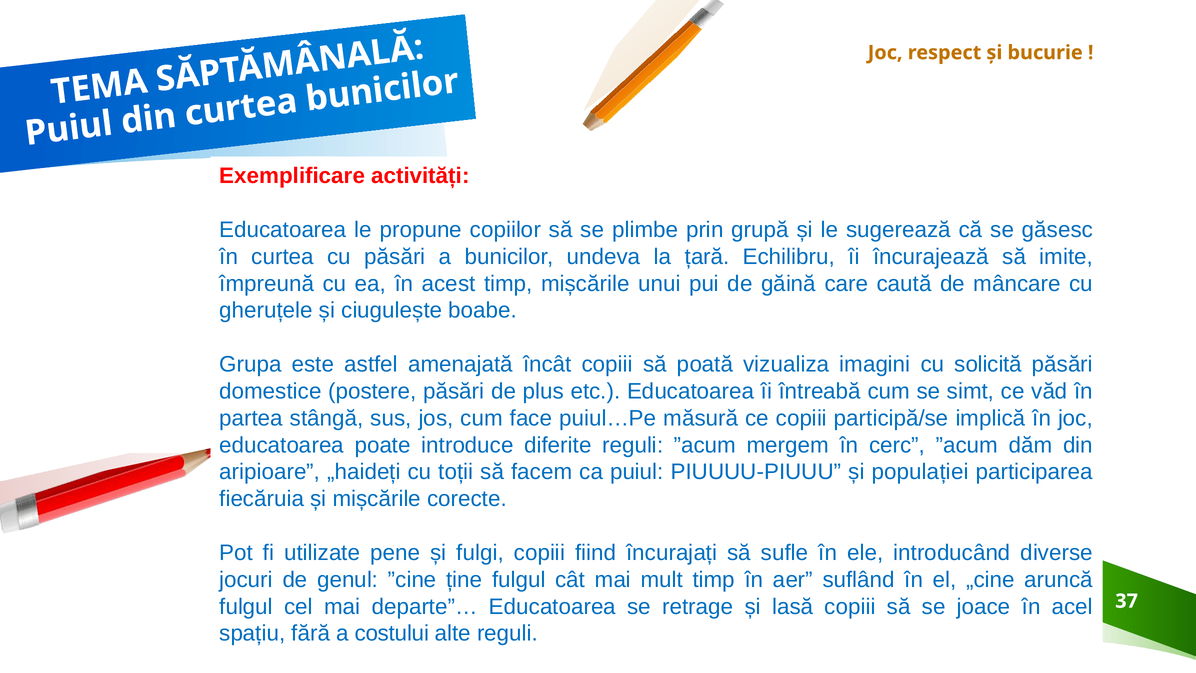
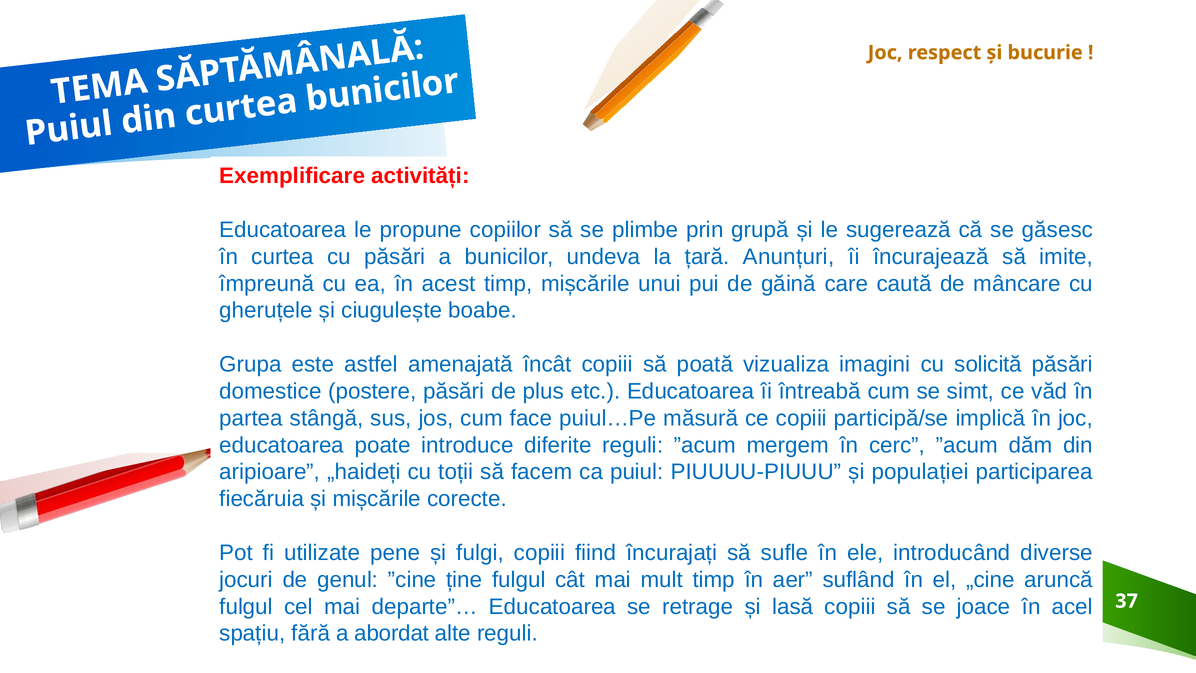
Echilibru: Echilibru -> Anunțuri
costului: costului -> abordat
